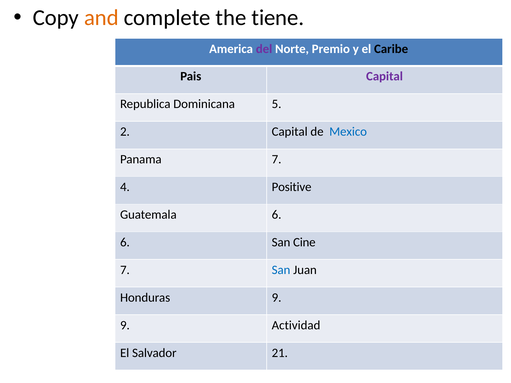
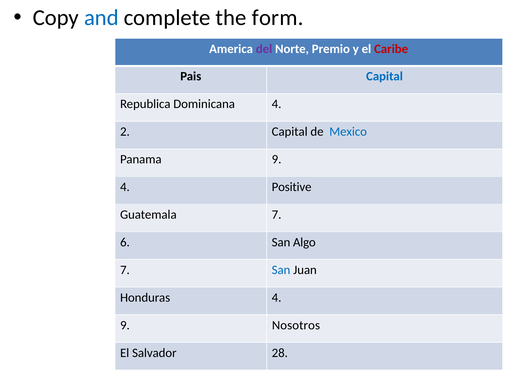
and colour: orange -> blue
tiene: tiene -> form
Caribe colour: black -> red
Capital at (385, 76) colour: purple -> blue
Dominicana 5: 5 -> 4
Panama 7: 7 -> 9
Guatemala 6: 6 -> 7
Cine: Cine -> Algo
Honduras 9: 9 -> 4
Actividad: Actividad -> Nosotros
21: 21 -> 28
